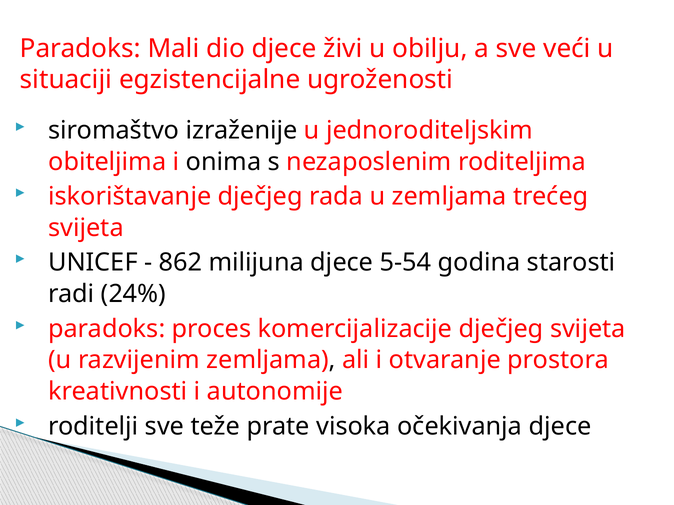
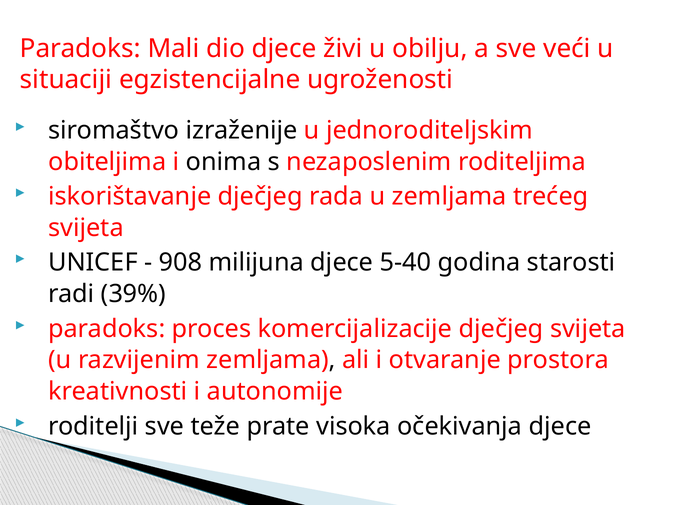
862: 862 -> 908
5-54: 5-54 -> 5-40
24%: 24% -> 39%
